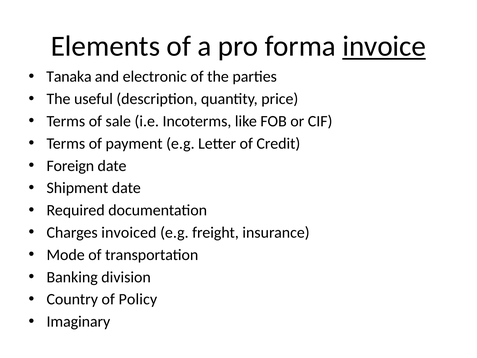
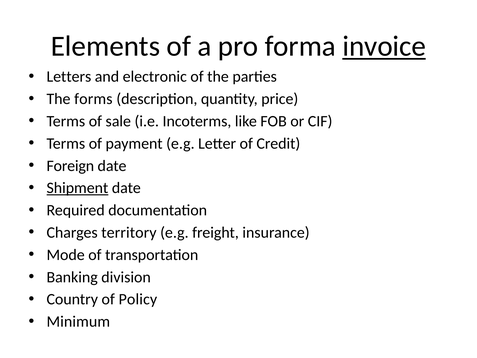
Tanaka: Tanaka -> Letters
useful: useful -> forms
Shipment underline: none -> present
invoiced: invoiced -> territory
Imaginary: Imaginary -> Minimum
